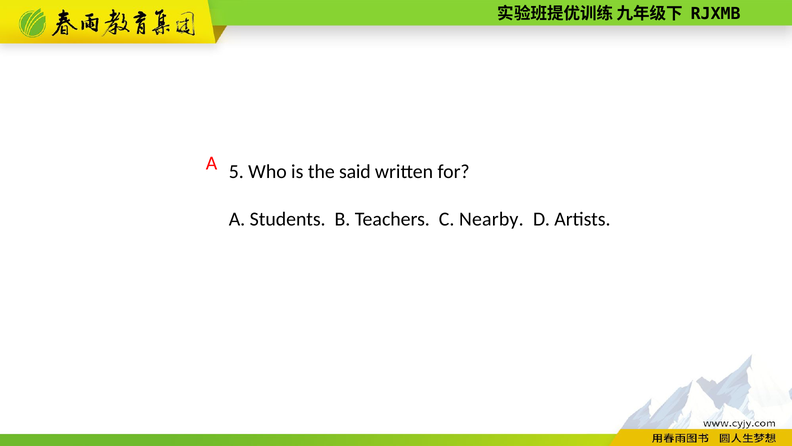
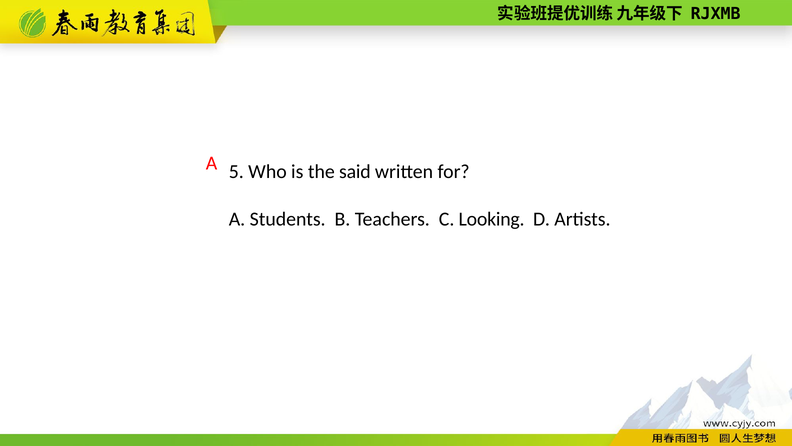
Nearby: Nearby -> Looking
